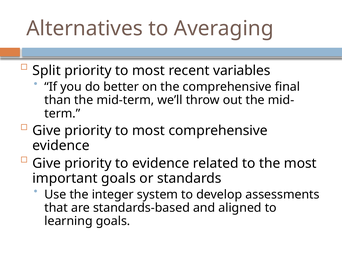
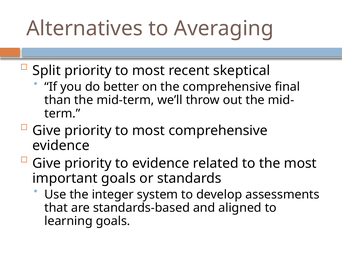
variables: variables -> skeptical
